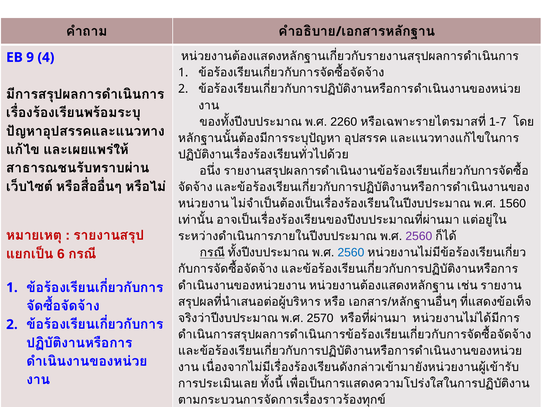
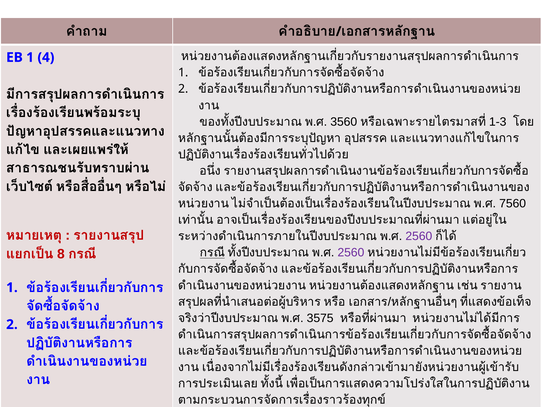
EB 9: 9 -> 1
2260: 2260 -> 3560
1-7: 1-7 -> 1-3
1560: 1560 -> 7560
2560 at (351, 252) colour: blue -> purple
6: 6 -> 8
2570: 2570 -> 3575
